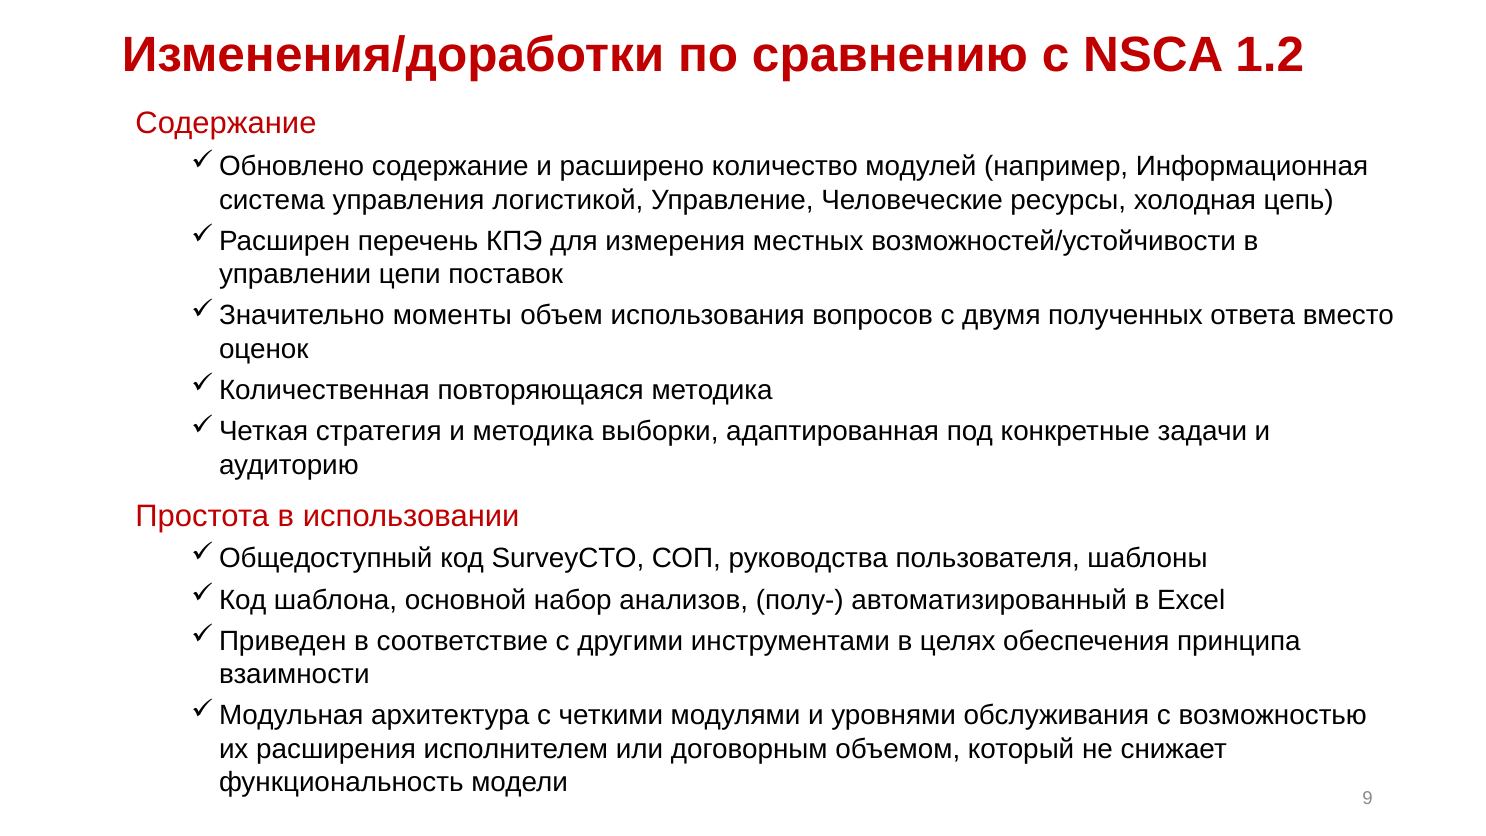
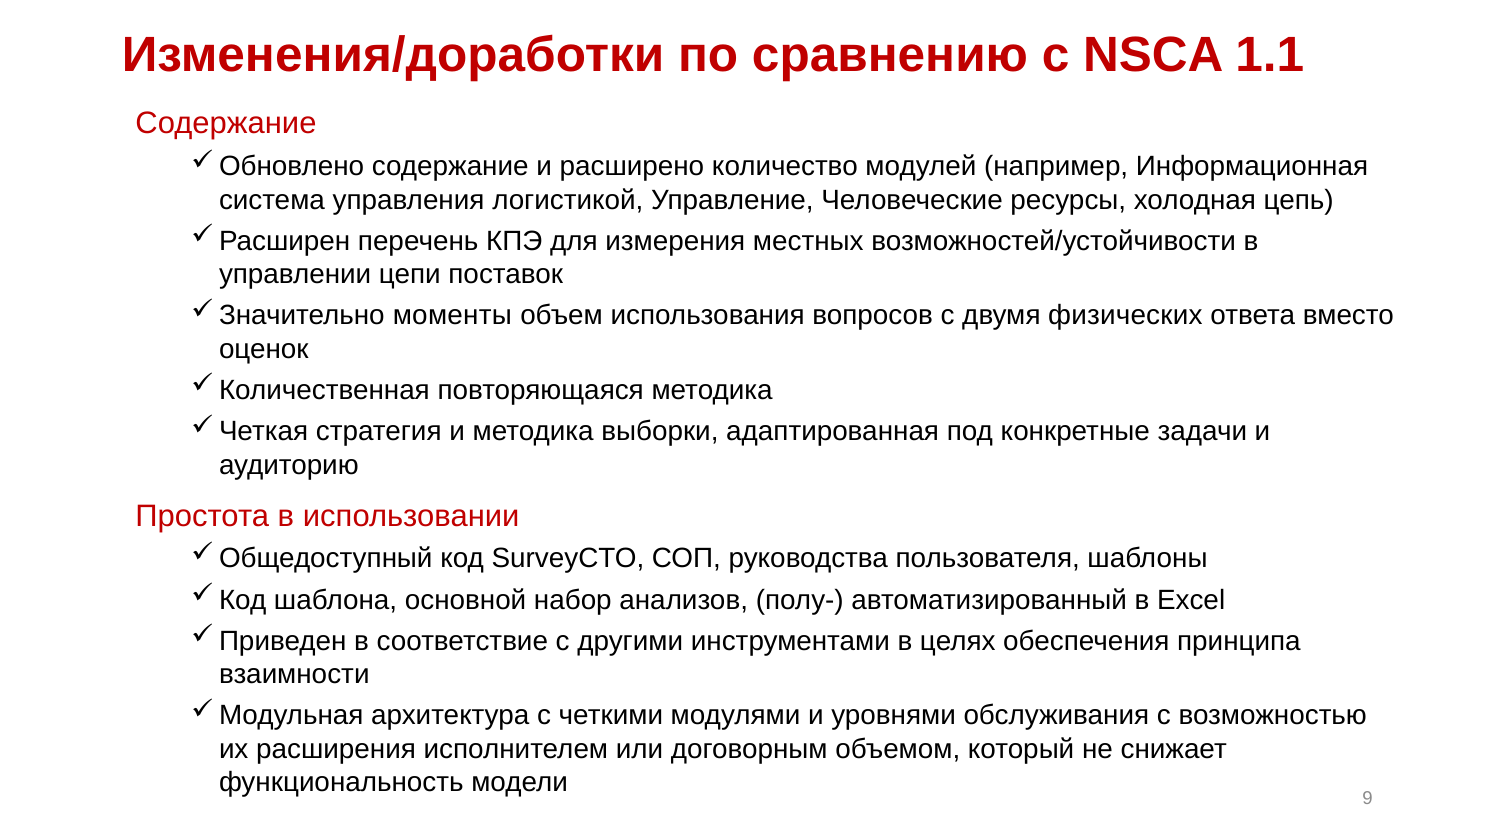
1.2: 1.2 -> 1.1
полученных: полученных -> физических
